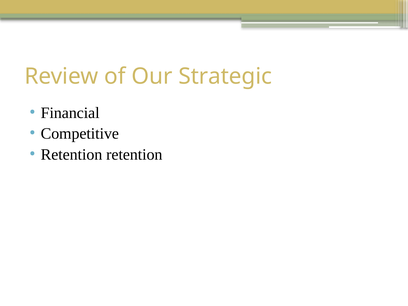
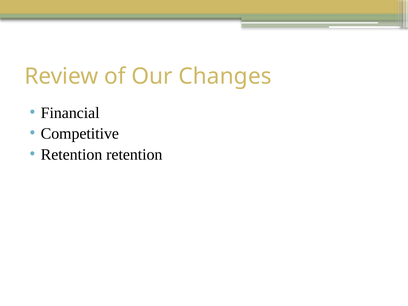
Strategic: Strategic -> Changes
